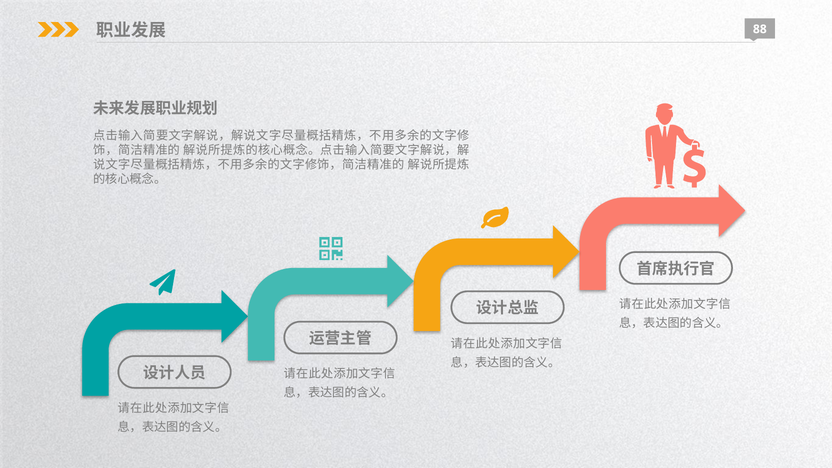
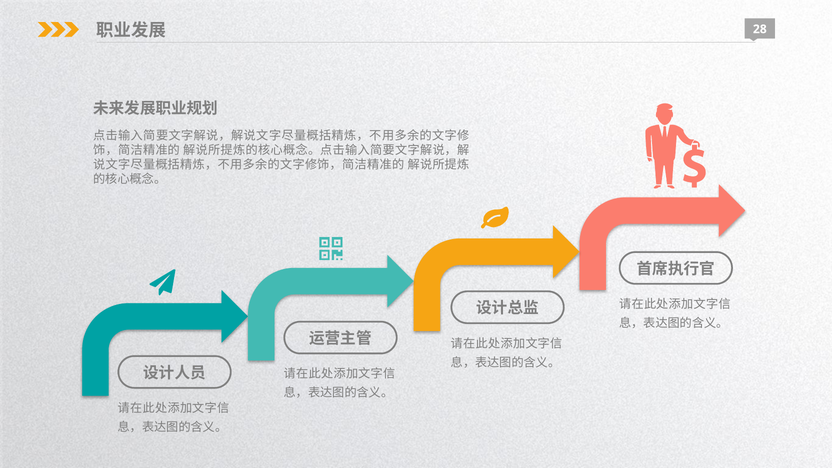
88: 88 -> 28
